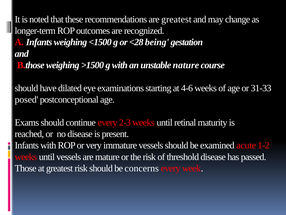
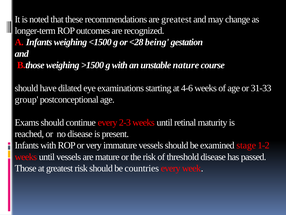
posed: posed -> group
acute: acute -> stage
concerns: concerns -> countries
